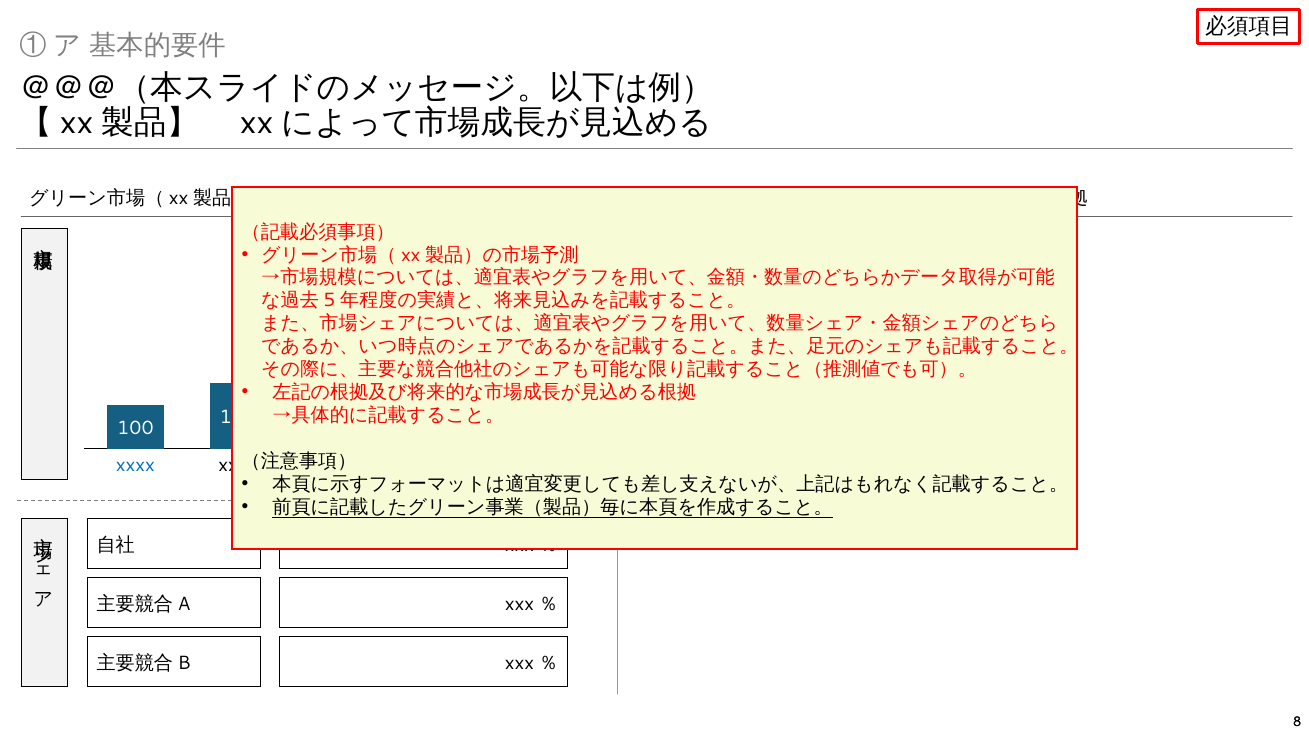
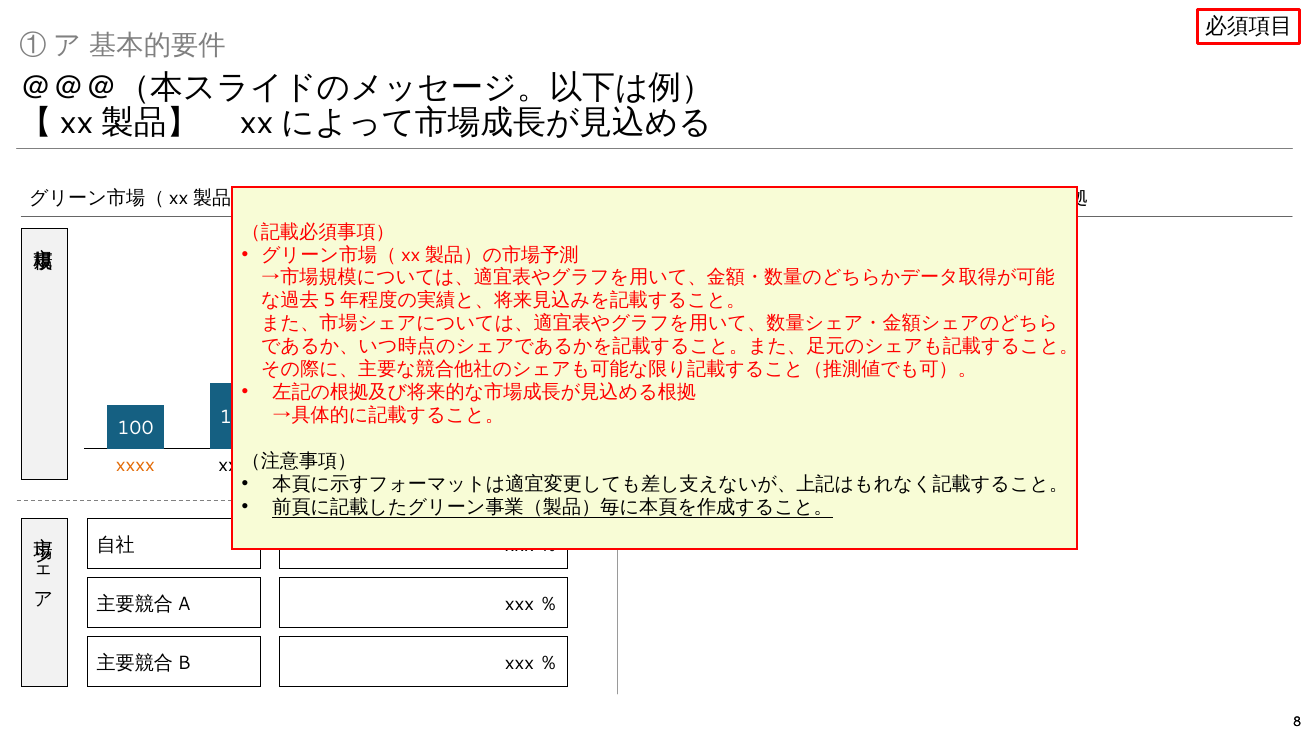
xxxx at (135, 466) colour: blue -> orange
